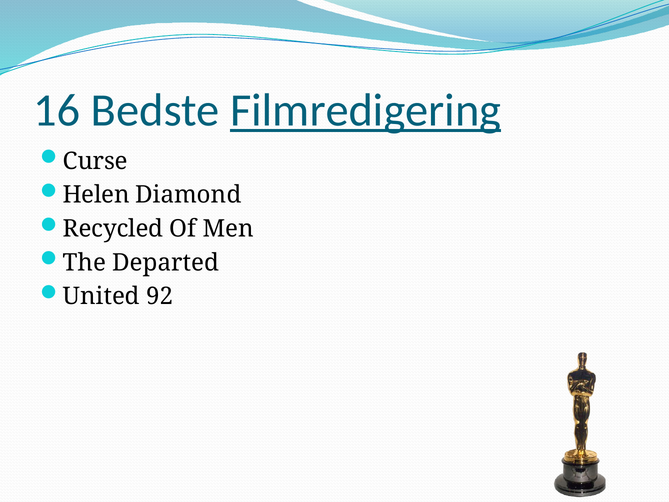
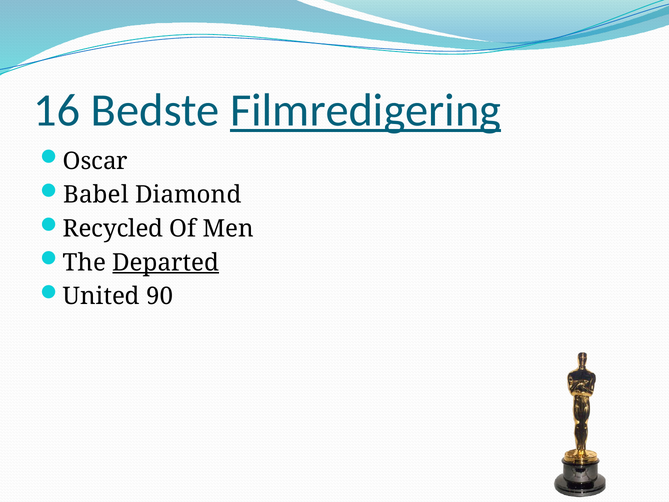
Curse: Curse -> Oscar
Helen: Helen -> Babel
Departed underline: none -> present
92: 92 -> 90
